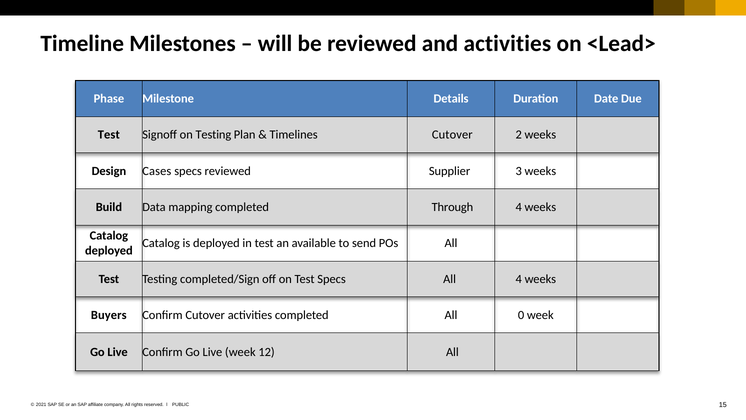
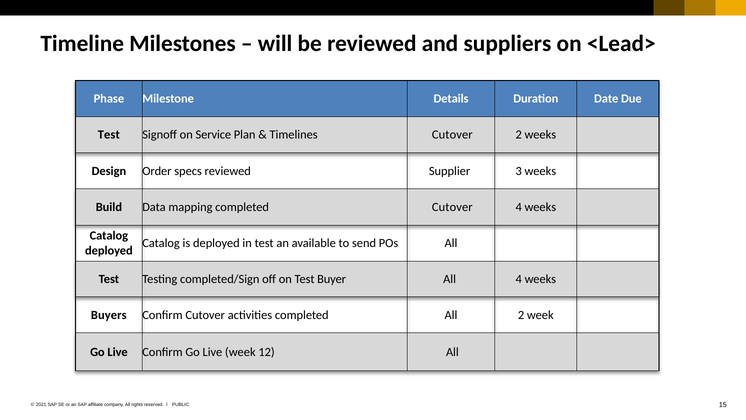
and activities: activities -> suppliers
on Testing: Testing -> Service
Cases: Cases -> Order
completed Through: Through -> Cutover
Test Specs: Specs -> Buyer
All 0: 0 -> 2
